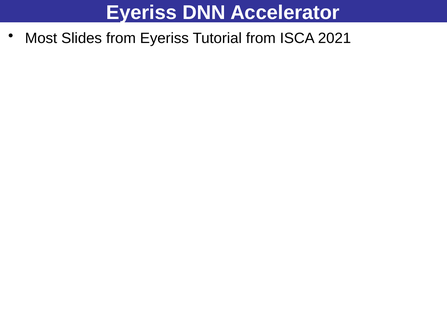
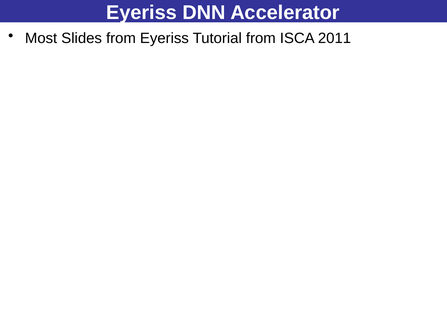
2021: 2021 -> 2011
